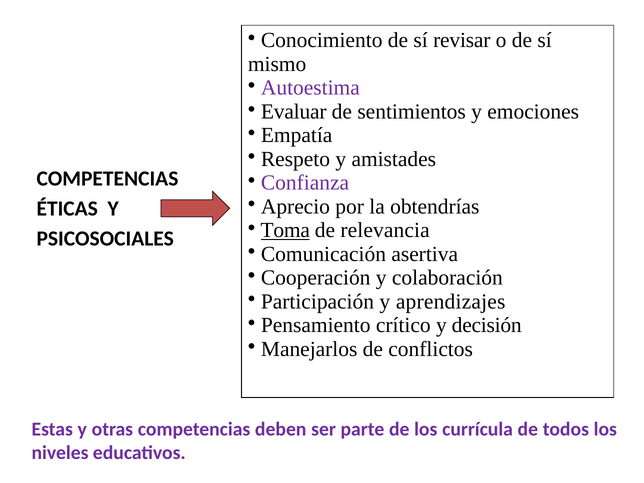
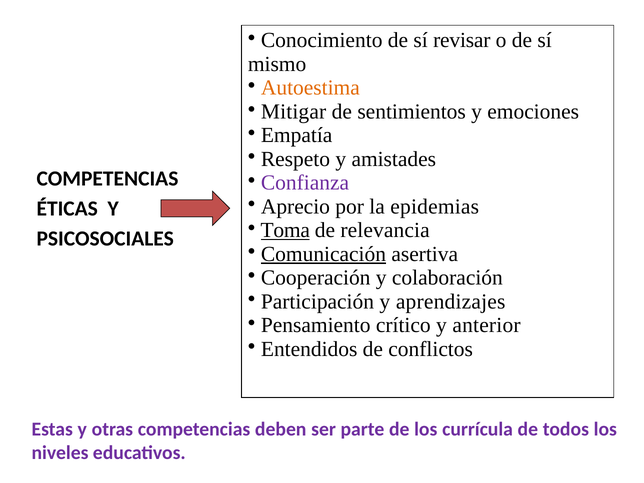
Autoestima colour: purple -> orange
Evaluar: Evaluar -> Mitigar
obtendrías: obtendrías -> epidemias
Comunicación underline: none -> present
decisión: decisión -> anterior
Manejarlos: Manejarlos -> Entendidos
